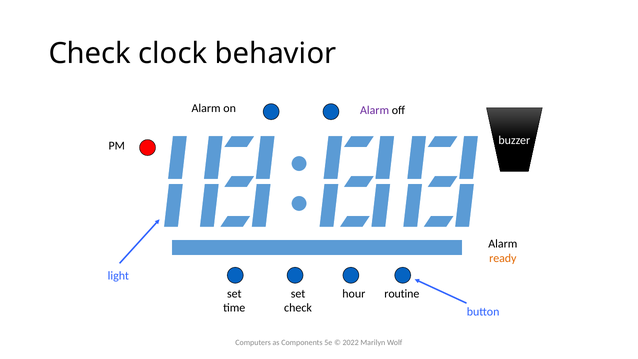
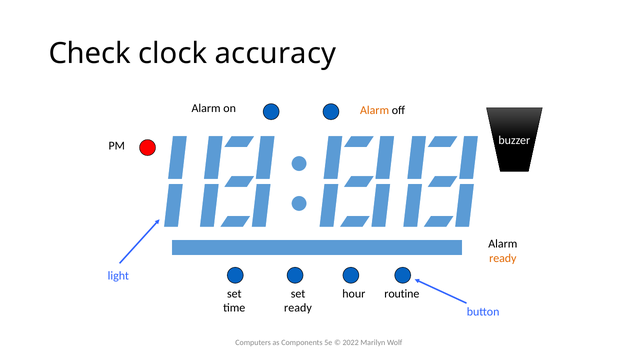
behavior: behavior -> accuracy
Alarm at (375, 110) colour: purple -> orange
check at (298, 308): check -> ready
